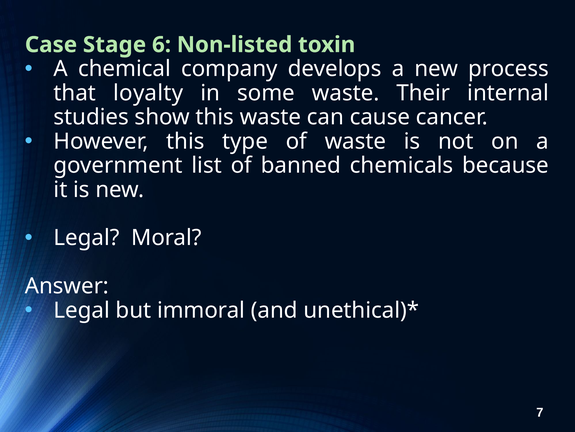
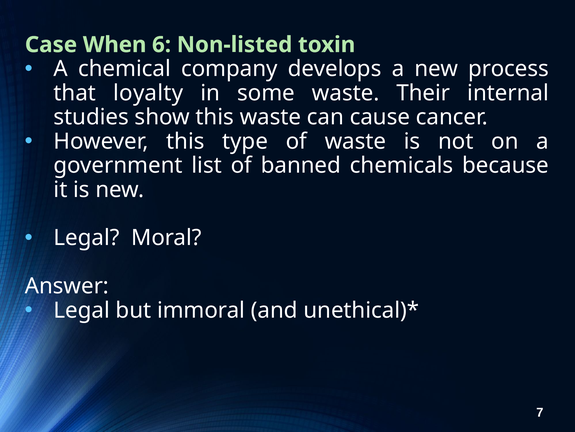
Stage: Stage -> When
